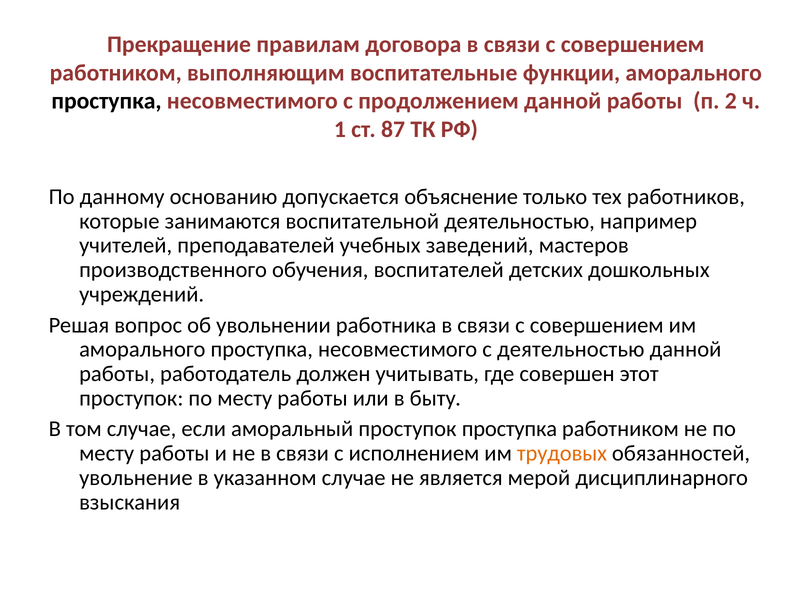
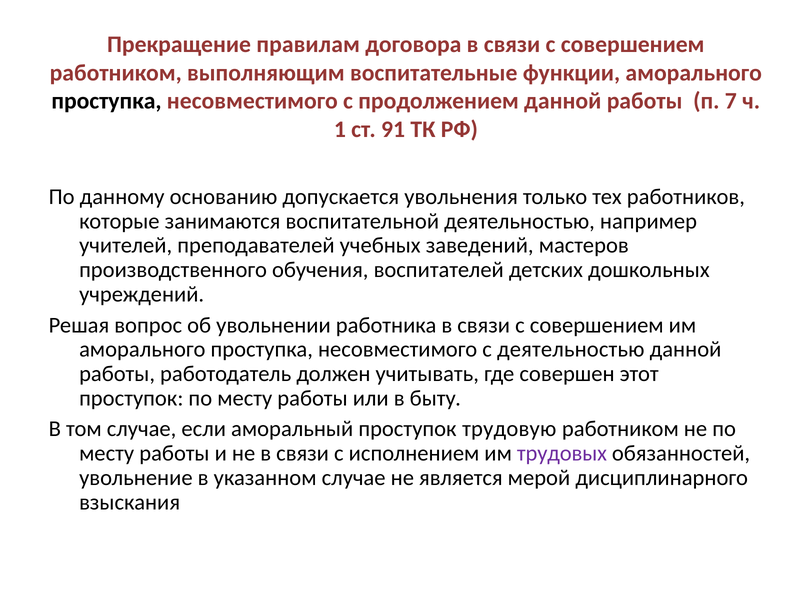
2: 2 -> 7
87: 87 -> 91
объяснение: объяснение -> увольнения
проступок проступка: проступка -> трудовую
трудовых colour: orange -> purple
